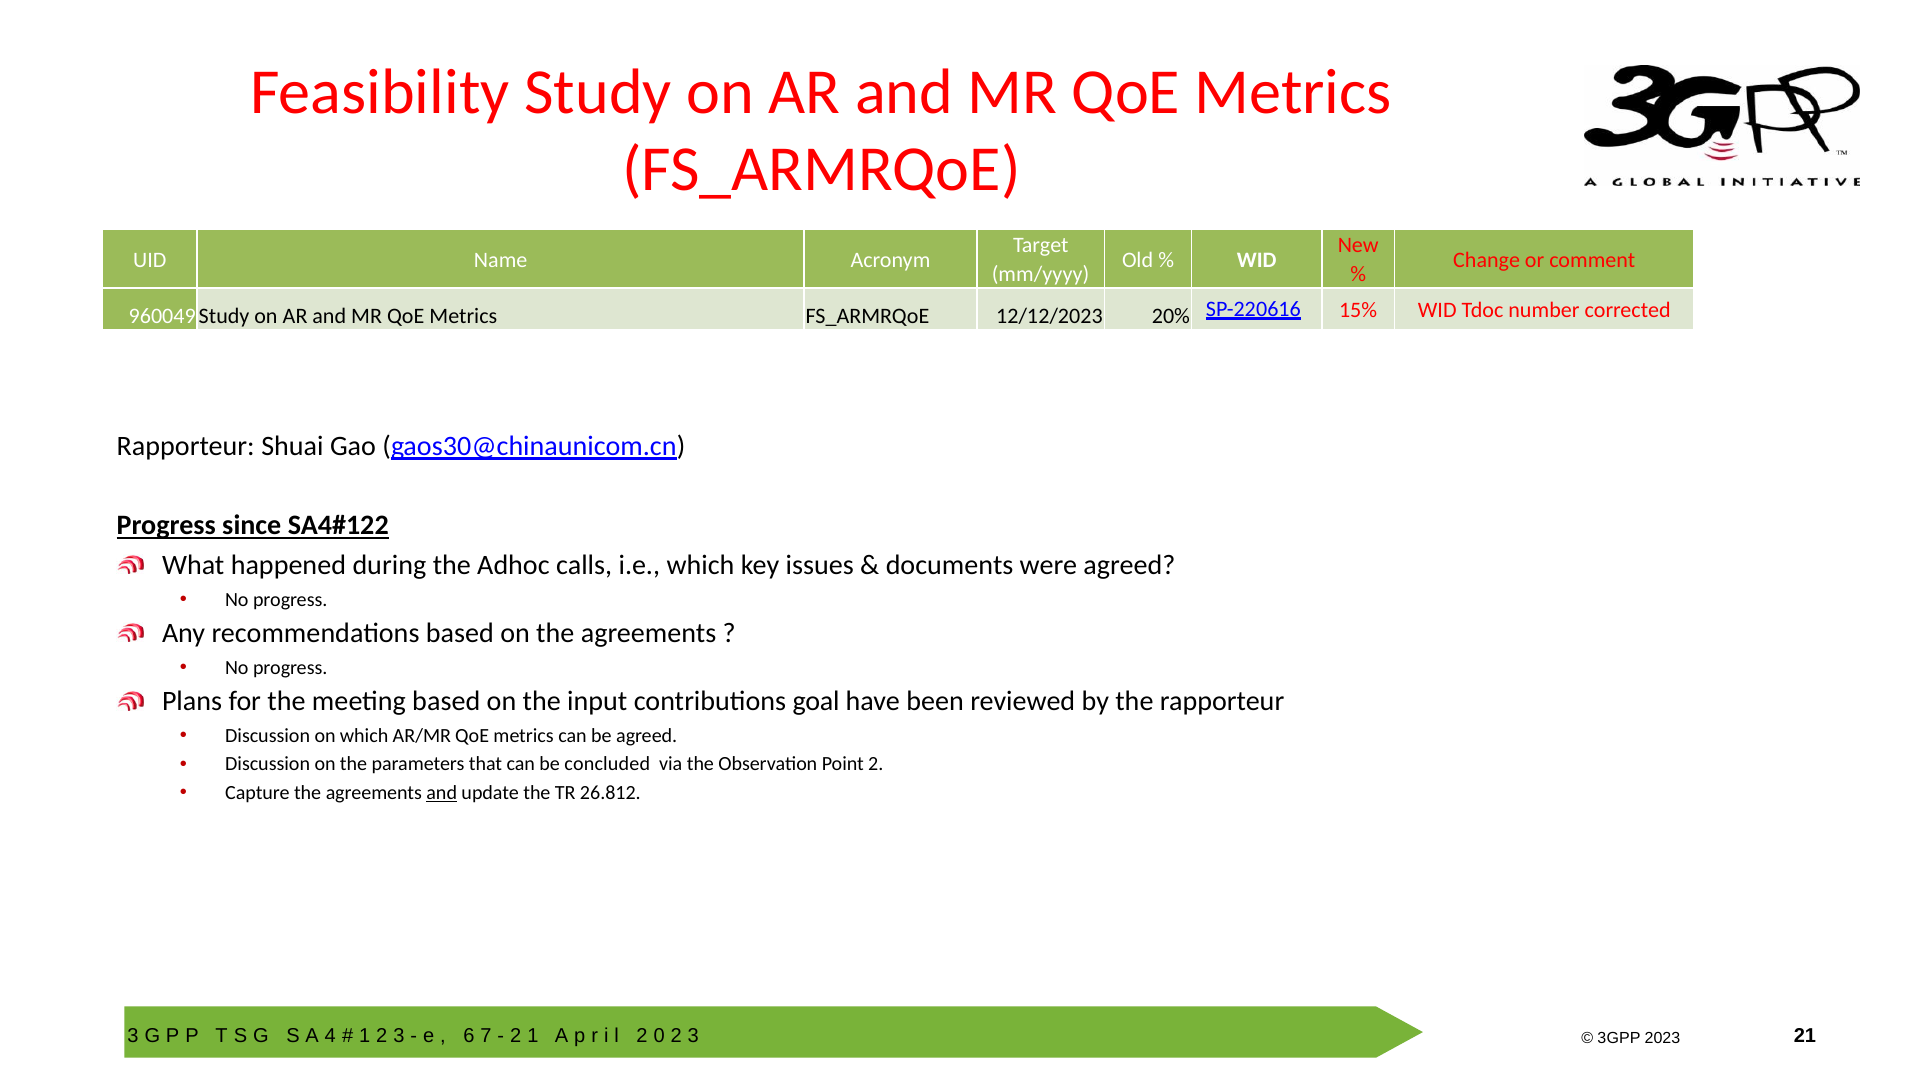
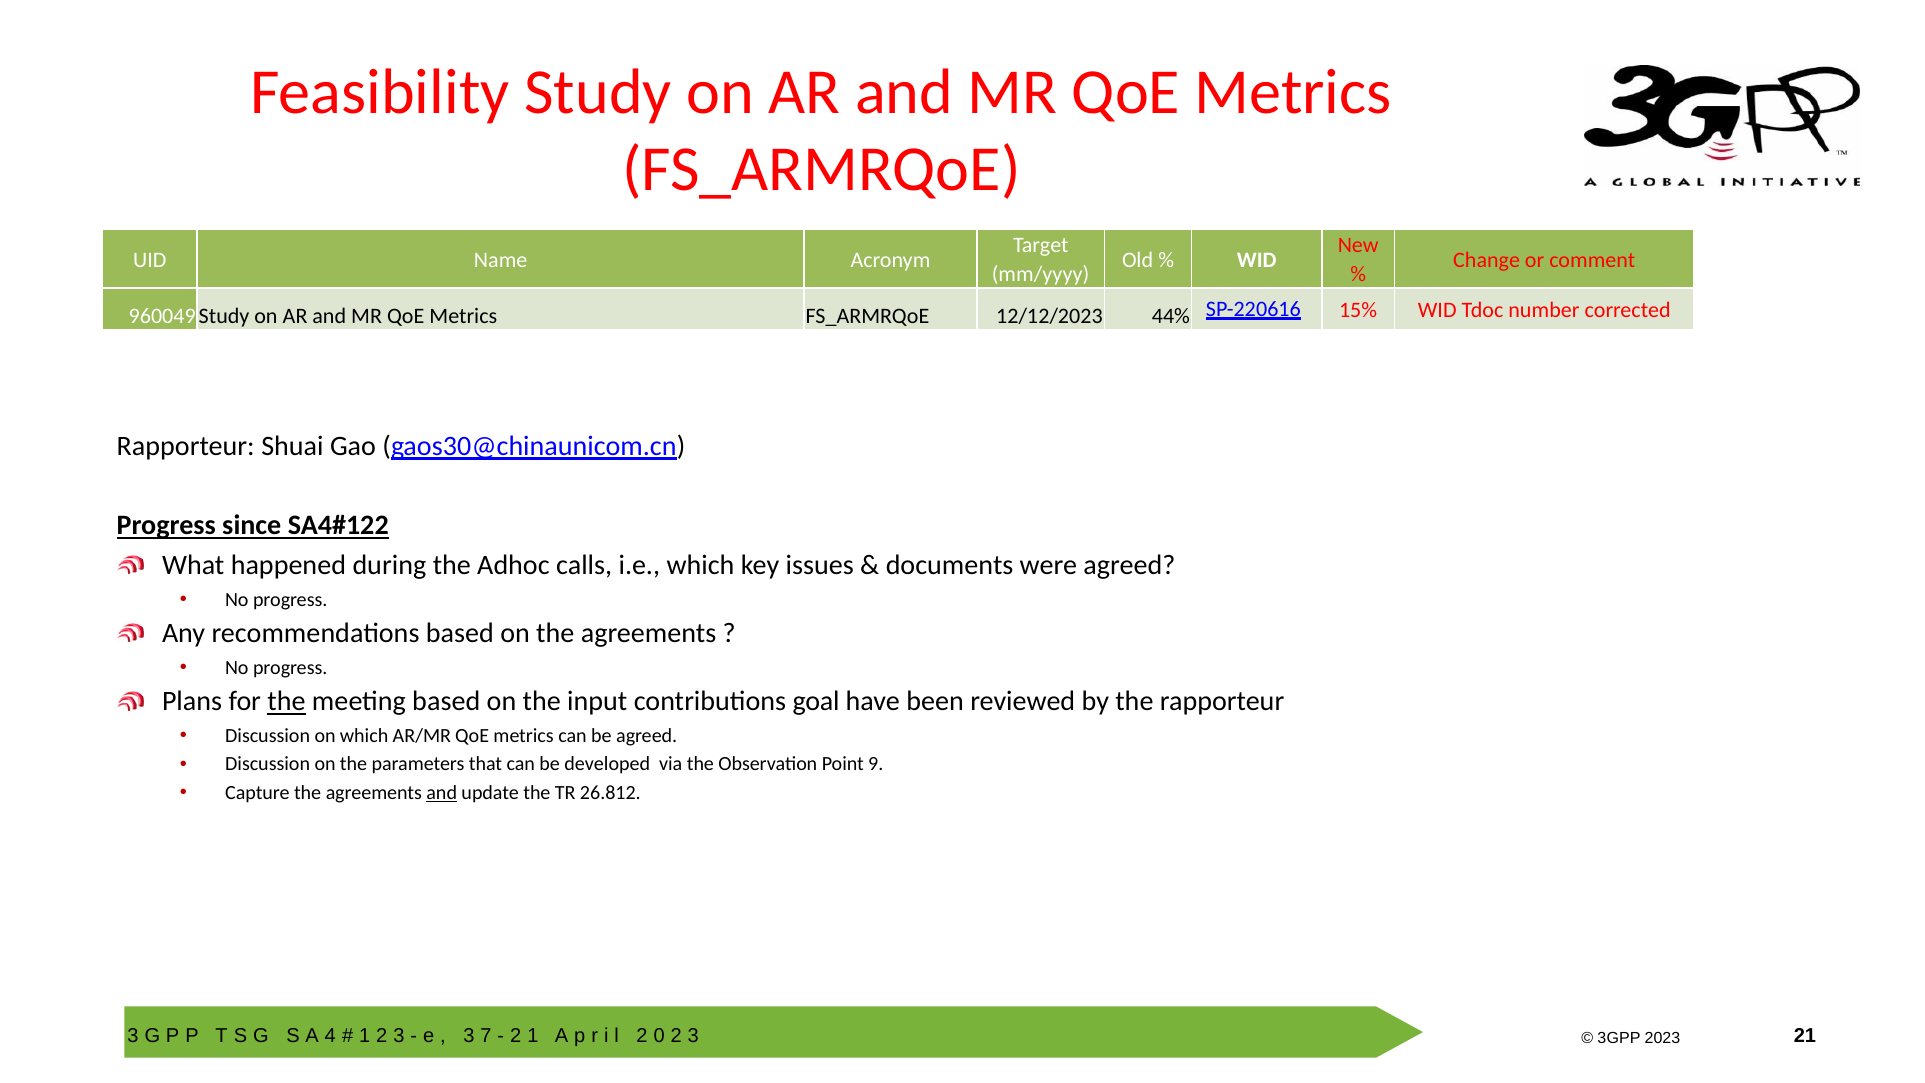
20%: 20% -> 44%
the at (287, 702) underline: none -> present
concluded: concluded -> developed
Point 2: 2 -> 9
6 at (469, 1035): 6 -> 3
